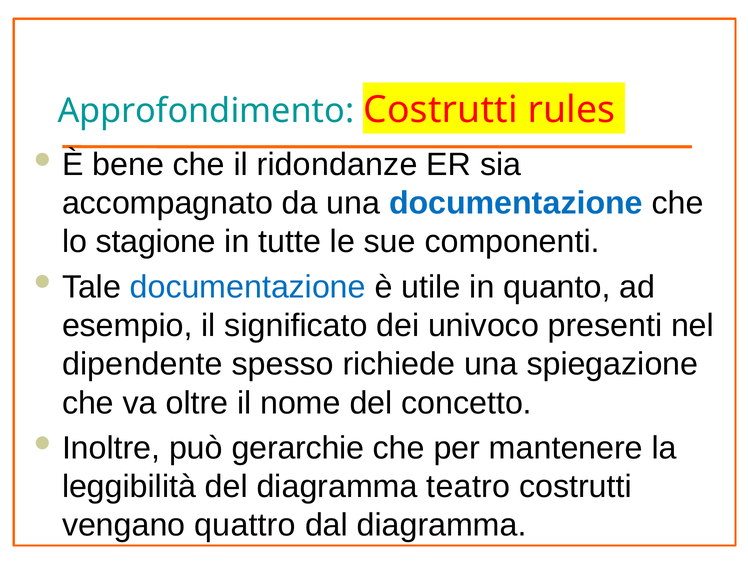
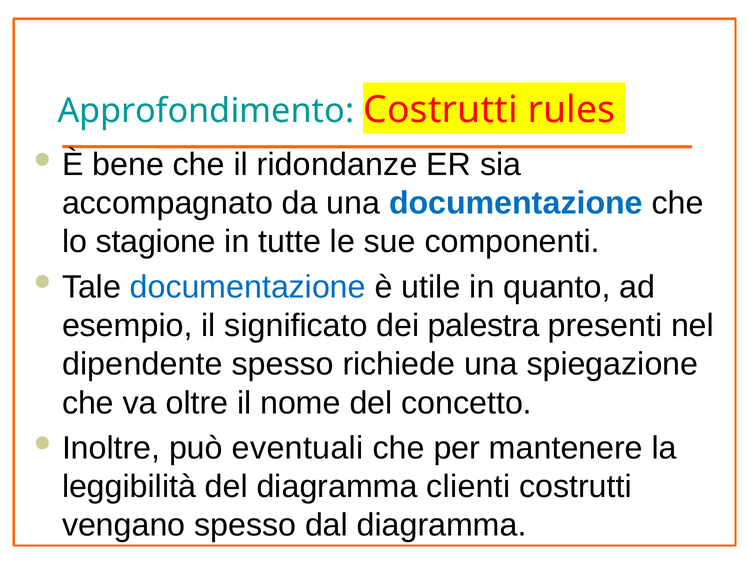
univoco: univoco -> palestra
gerarchie: gerarchie -> eventuali
teatro: teatro -> clienti
vengano quattro: quattro -> spesso
